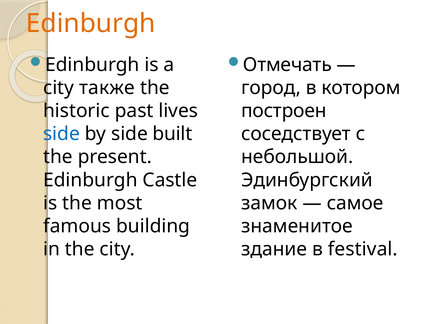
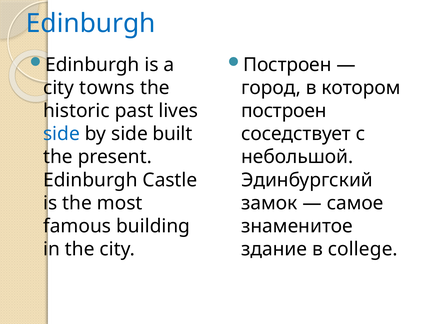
Edinburgh at (91, 23) colour: orange -> blue
Отмечать at (287, 65): Отмечать -> Построен
также: также -> towns
festival: festival -> college
